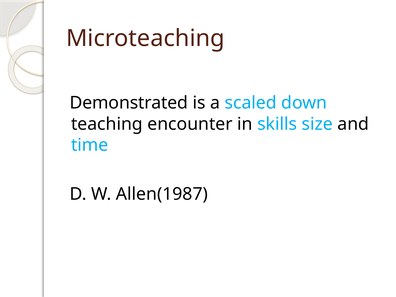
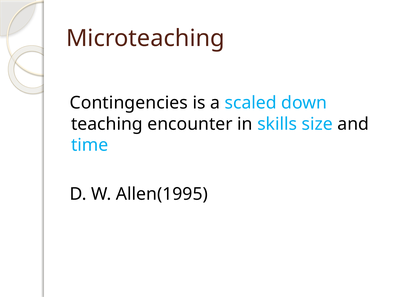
Demonstrated: Demonstrated -> Contingencies
Allen(1987: Allen(1987 -> Allen(1995
